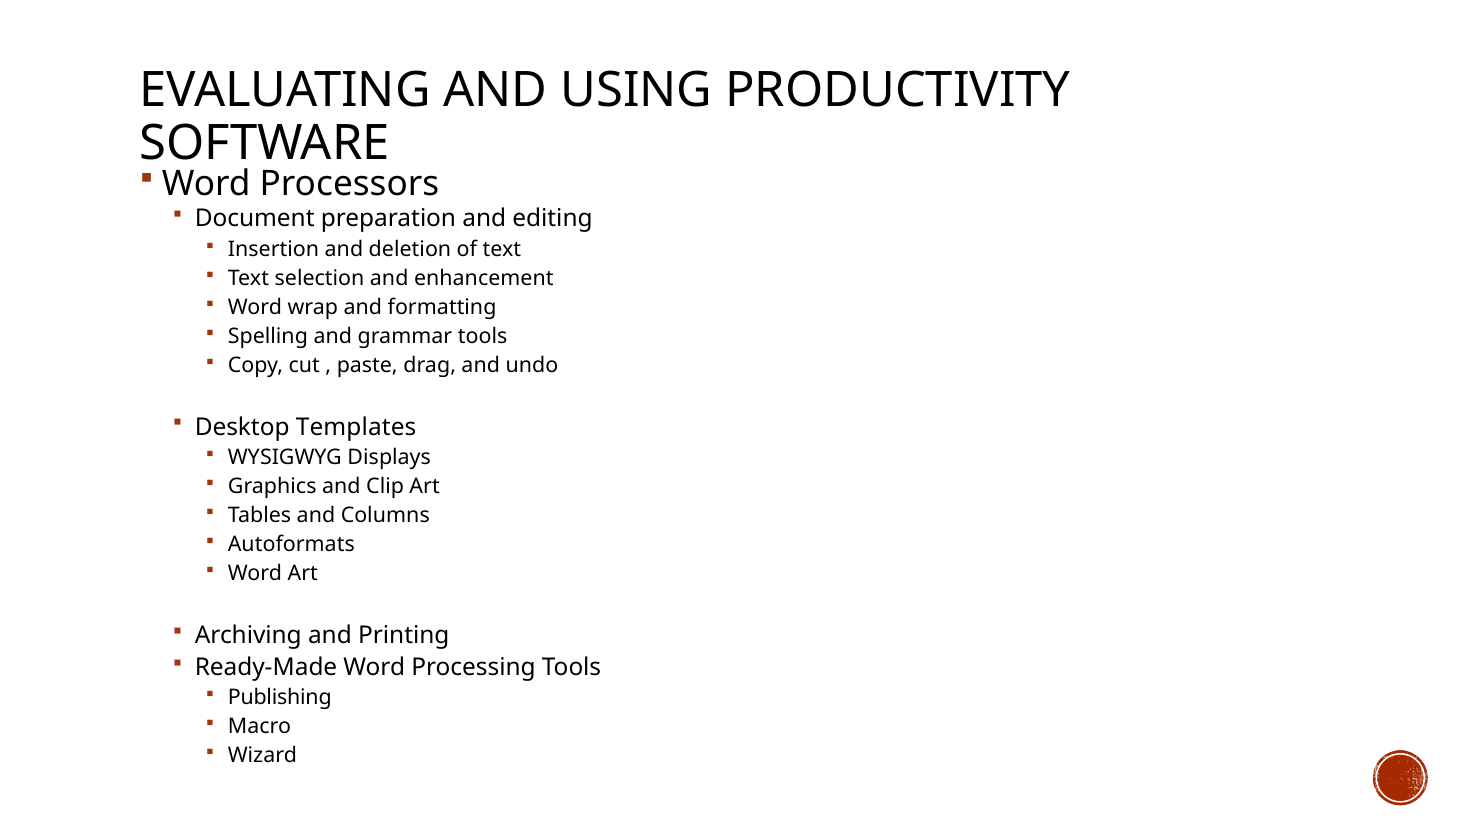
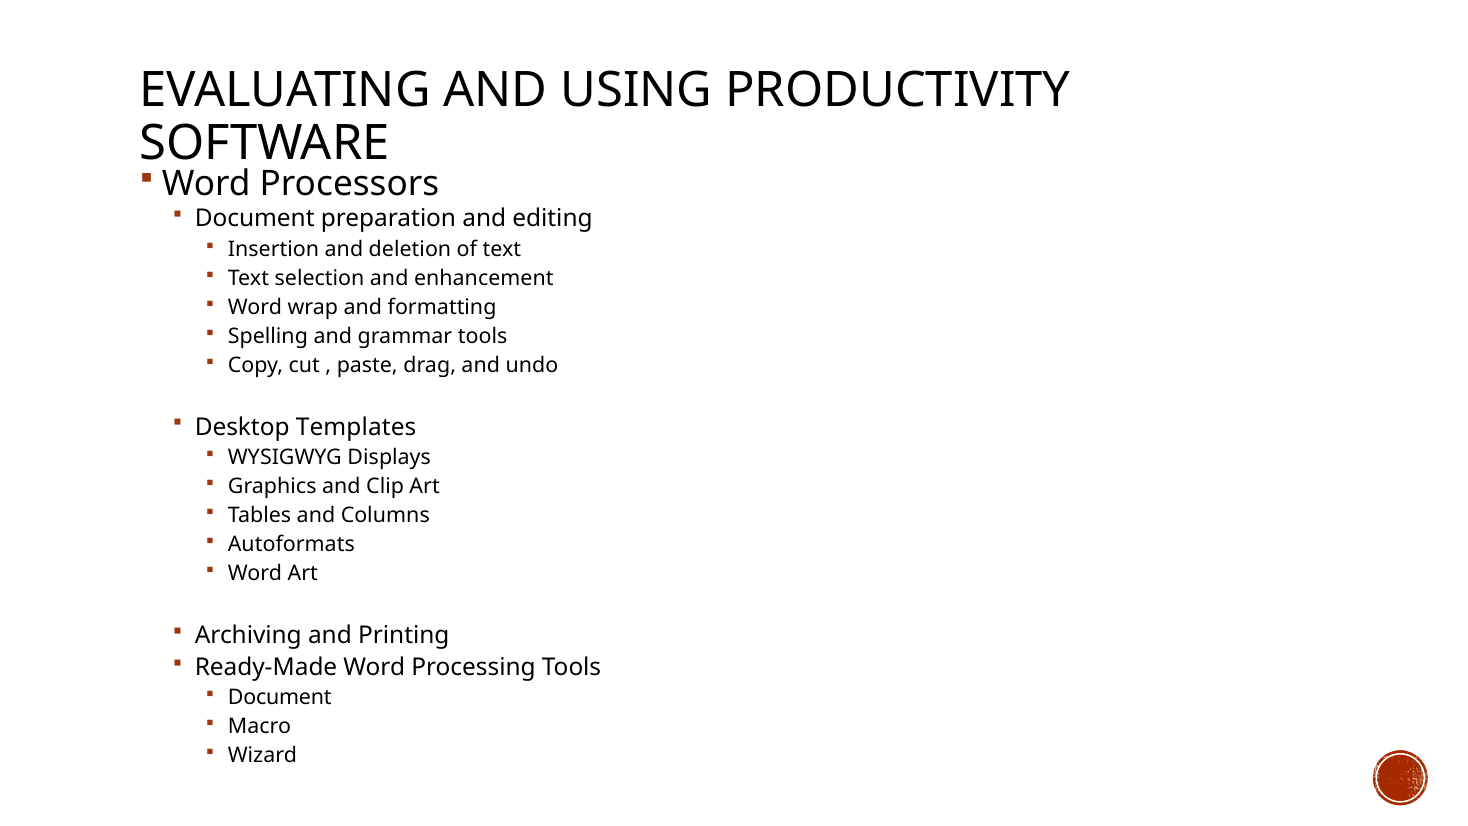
Publishing at (280, 698): Publishing -> Document
